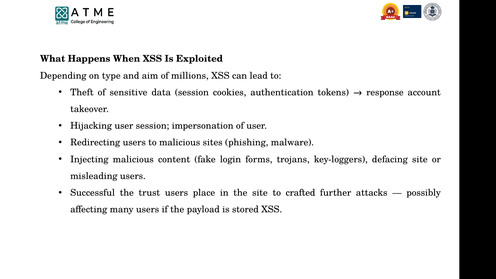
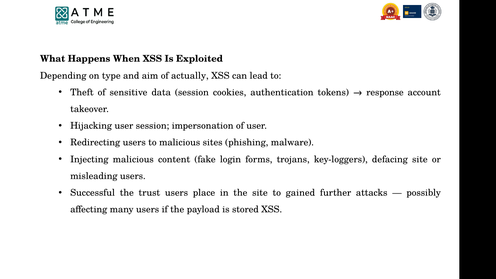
millions: millions -> actually
crafted: crafted -> gained
